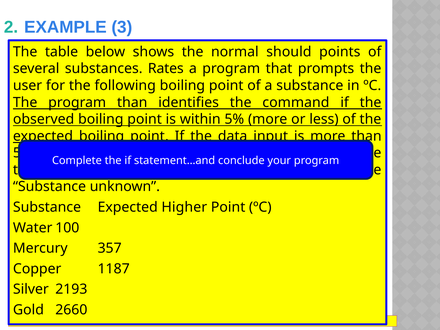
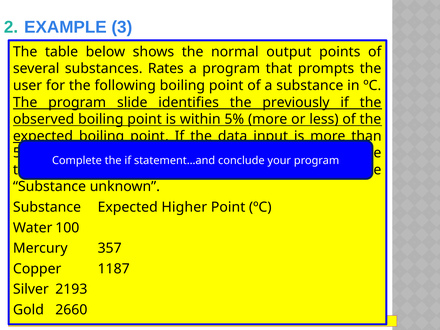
normal should: should -> output
program than: than -> slide
command: command -> previously
